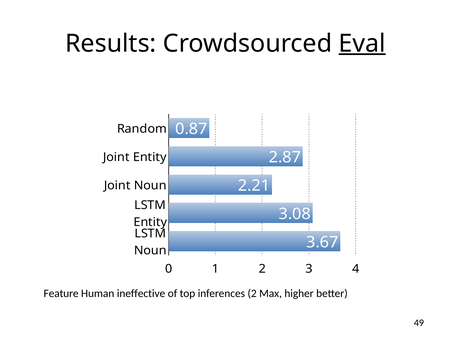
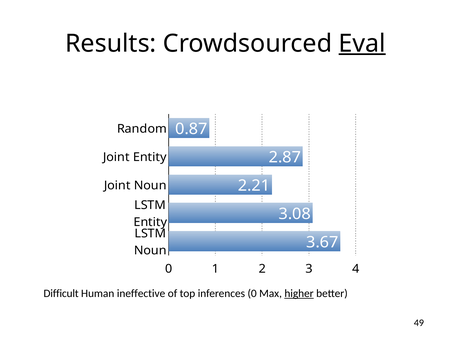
Feature: Feature -> Difficult
inferences 2: 2 -> 0
higher underline: none -> present
